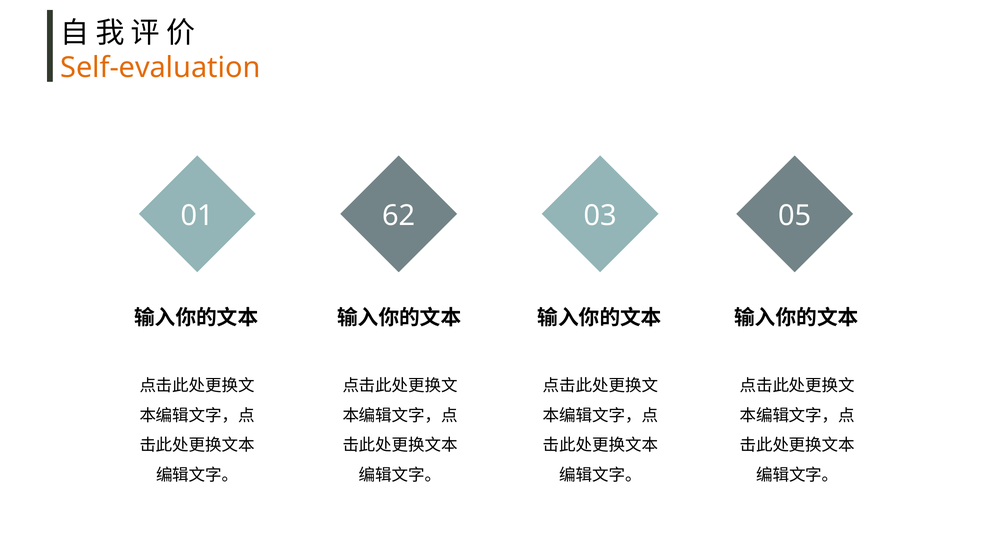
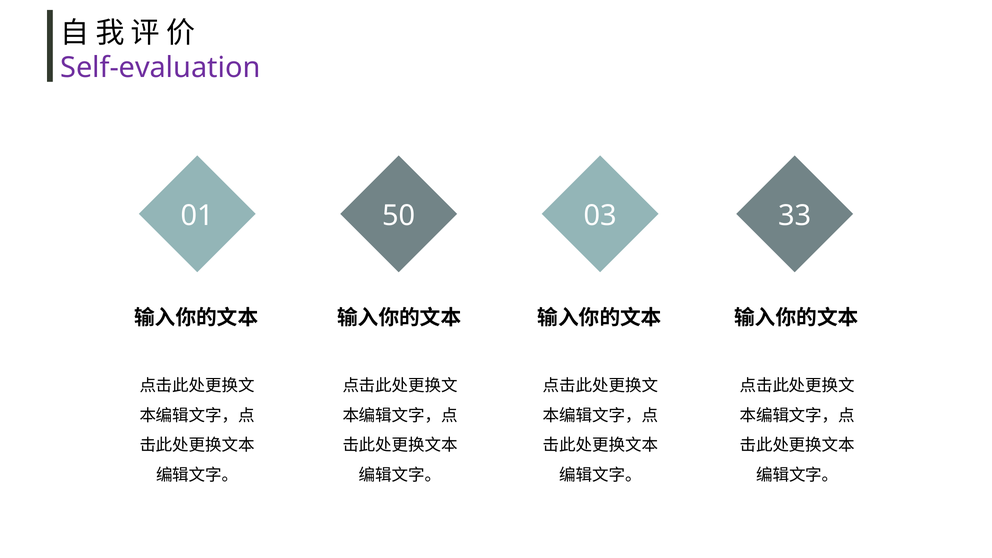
Self-evaluation colour: orange -> purple
62: 62 -> 50
05: 05 -> 33
